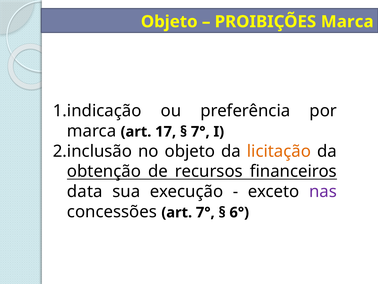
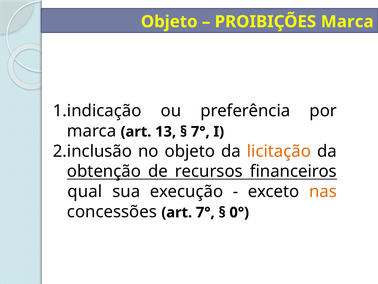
17: 17 -> 13
data: data -> qual
nas colour: purple -> orange
6°: 6° -> 0°
